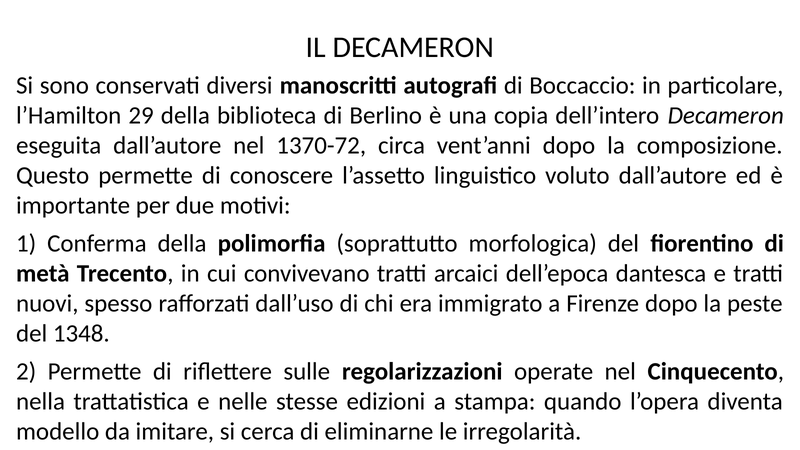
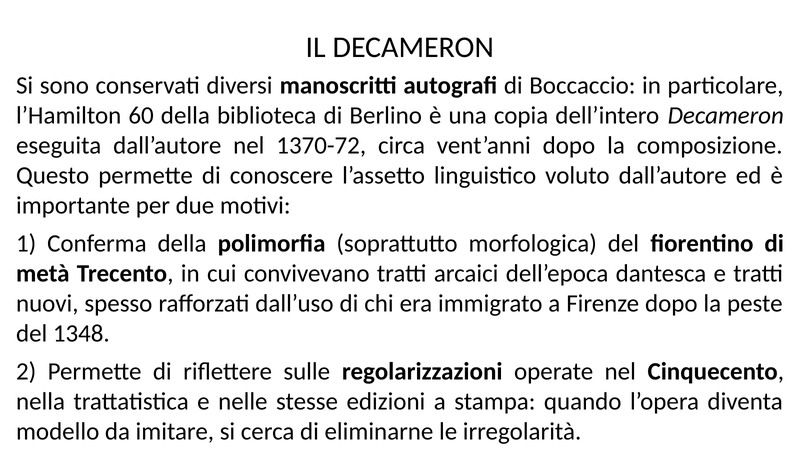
29: 29 -> 60
